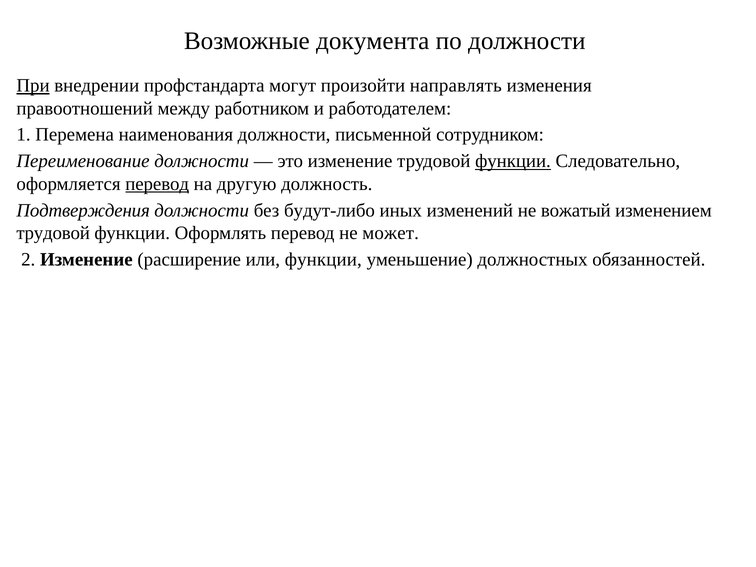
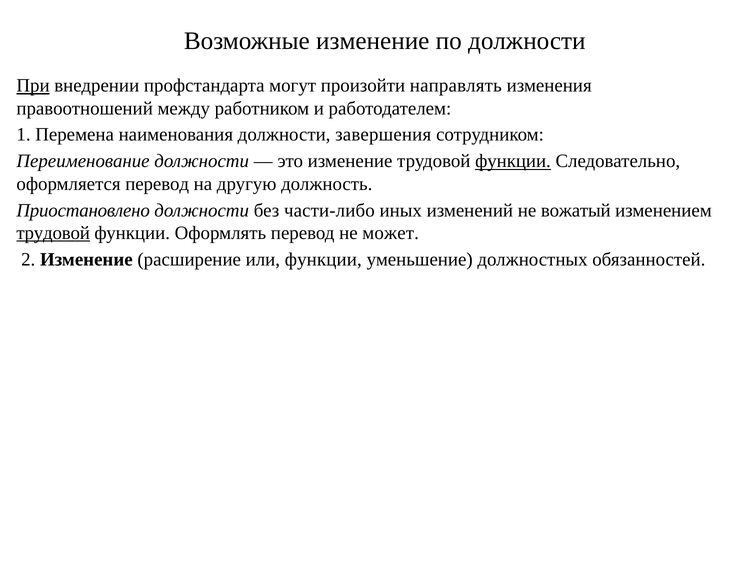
Возможные документа: документа -> изменение
письменной: письменной -> завершения
перевод at (157, 184) underline: present -> none
Подтверждения: Подтверждения -> Приостановлено
будут-либо: будут-либо -> части-либо
трудовой at (53, 233) underline: none -> present
